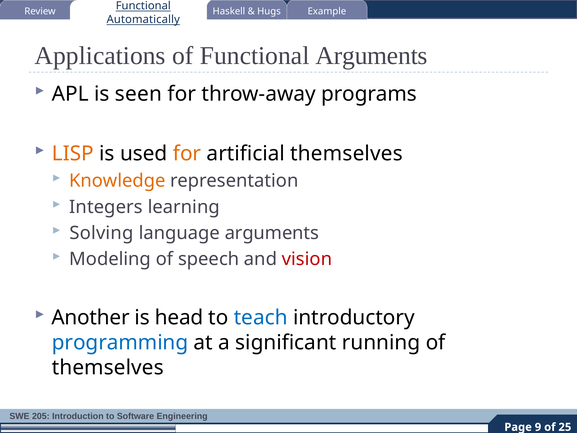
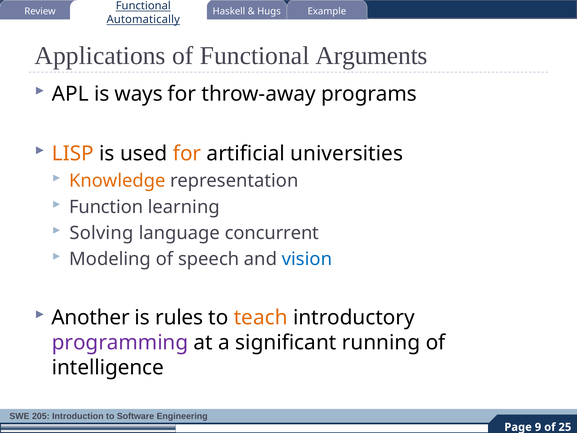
seen: seen -> ways
artificial themselves: themselves -> universities
Integers: Integers -> Function
language arguments: arguments -> concurrent
vision colour: red -> blue
head: head -> rules
teach colour: blue -> orange
programming colour: blue -> purple
themselves at (108, 367): themselves -> intelligence
